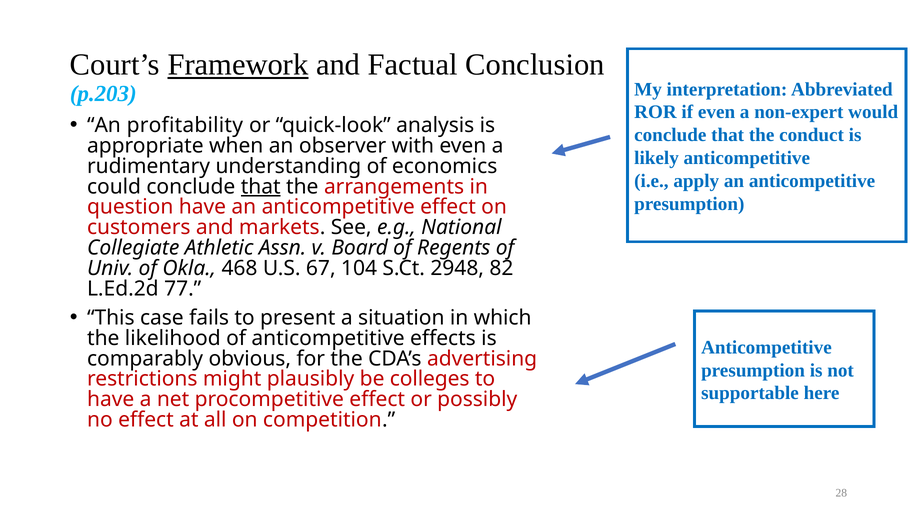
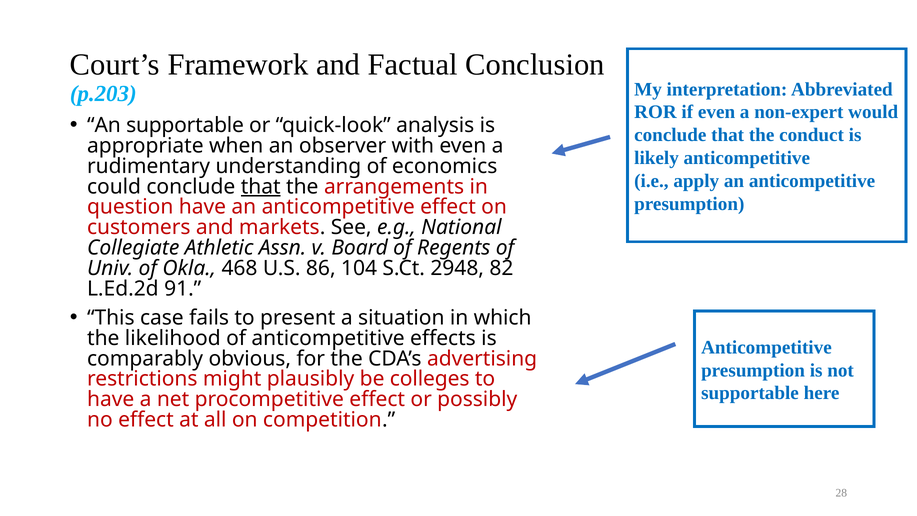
Framework underline: present -> none
An profitability: profitability -> supportable
67: 67 -> 86
77: 77 -> 91
